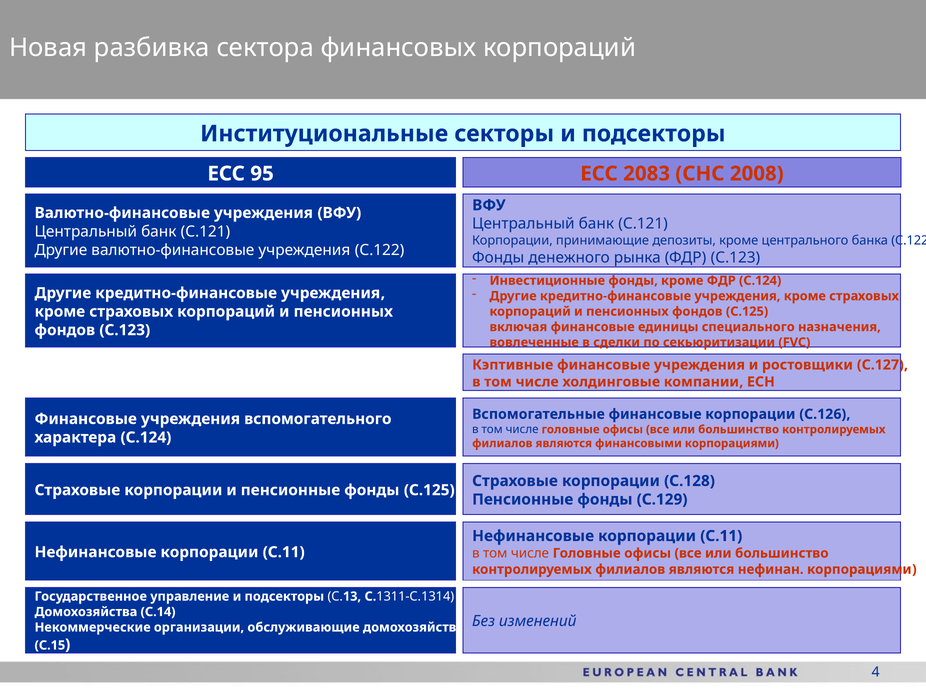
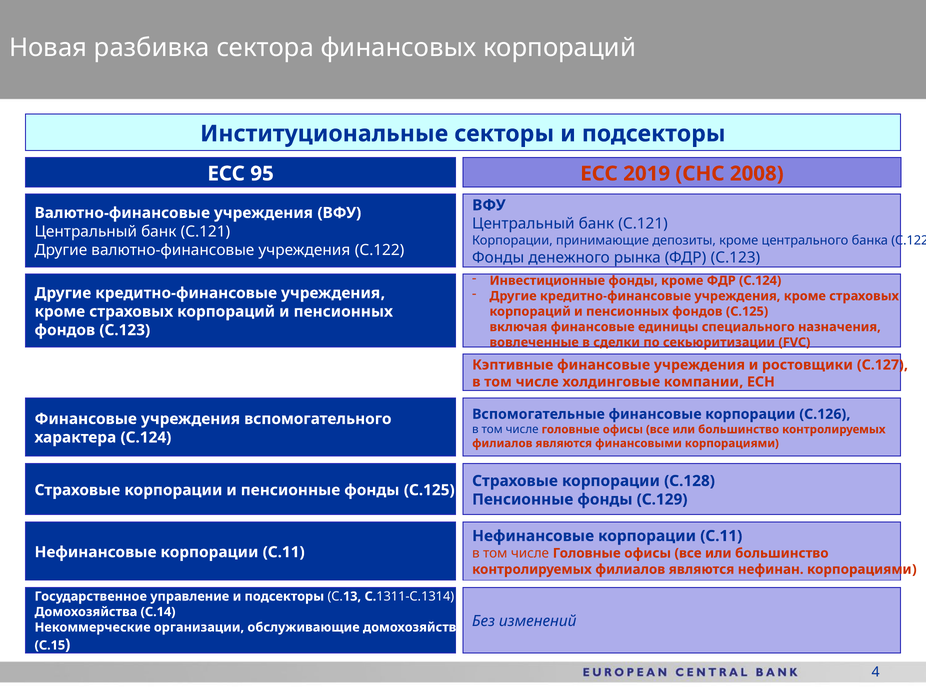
2083: 2083 -> 2019
